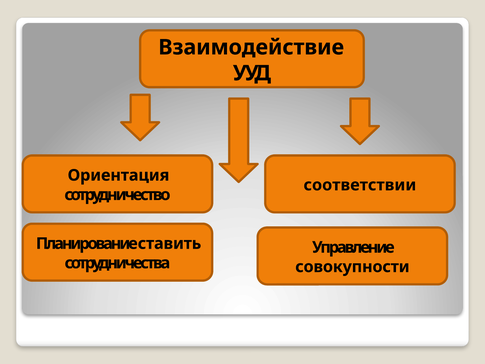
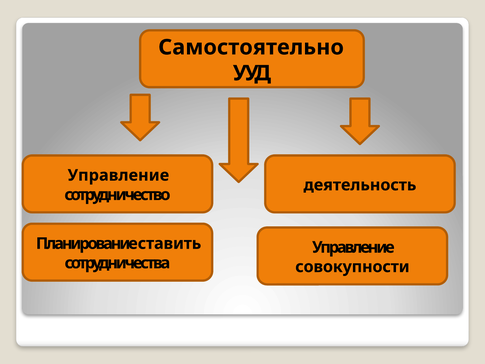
Взаимодействие: Взаимодействие -> Самостоятельно
Ориентация at (118, 175): Ориентация -> Управление
соответствии: соответствии -> деятельность
